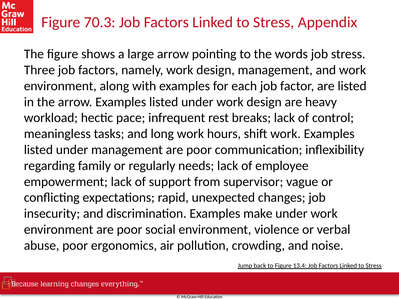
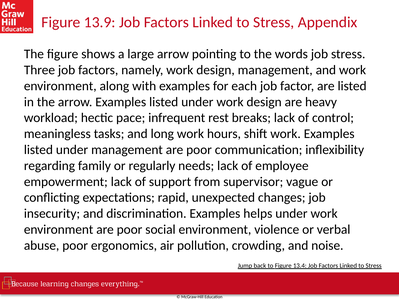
70.3: 70.3 -> 13.9
make: make -> helps
